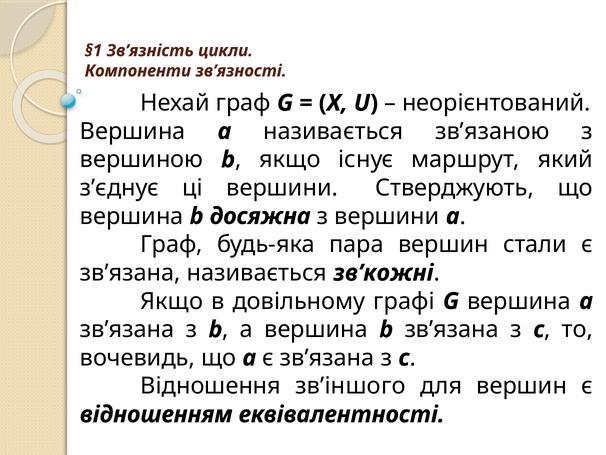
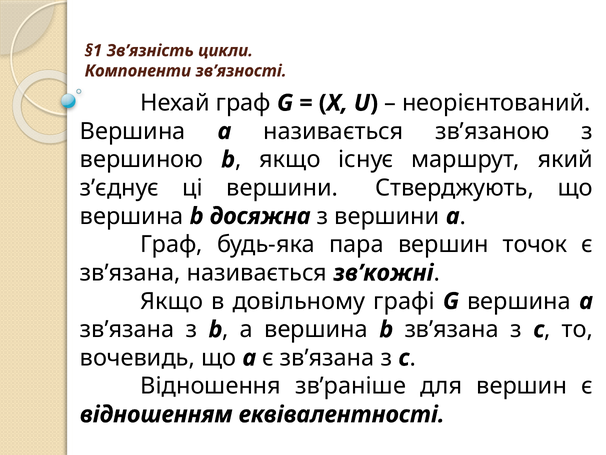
стали: стали -> точок
зв’іншого: зв’іншого -> зв’раніше
